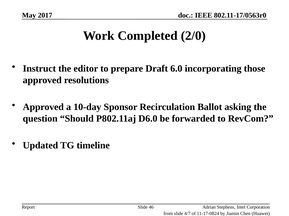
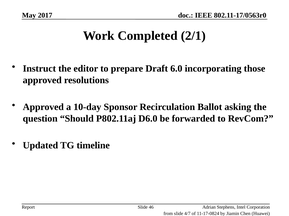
2/0: 2/0 -> 2/1
